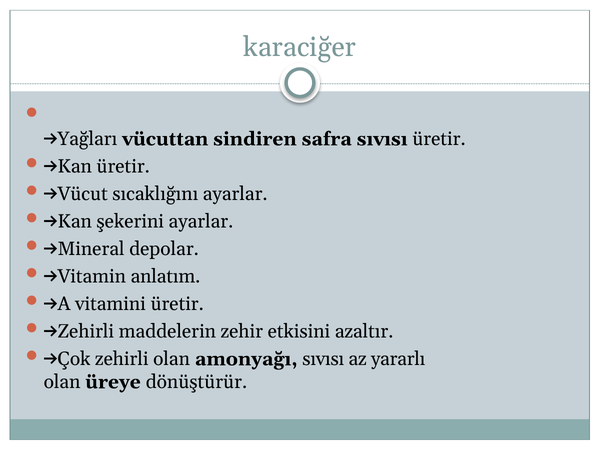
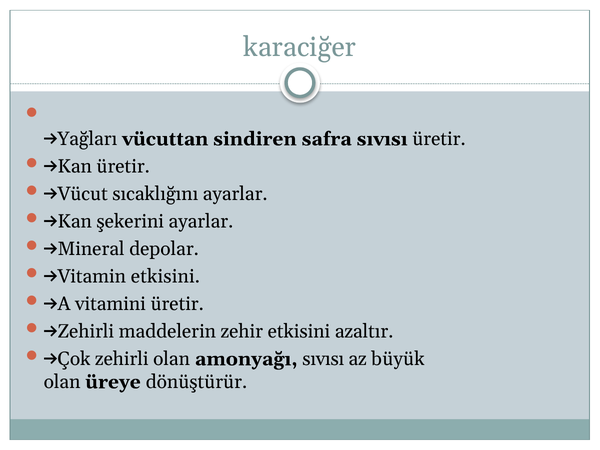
→Vitamin anlatım: anlatım -> etkisini
yararlı: yararlı -> büyük
